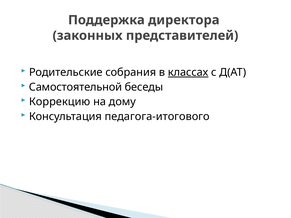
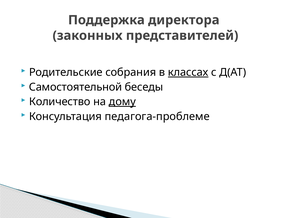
Коррекцию: Коррекцию -> Количество
дому underline: none -> present
педагога-итогового: педагога-итогового -> педагога-проблеме
